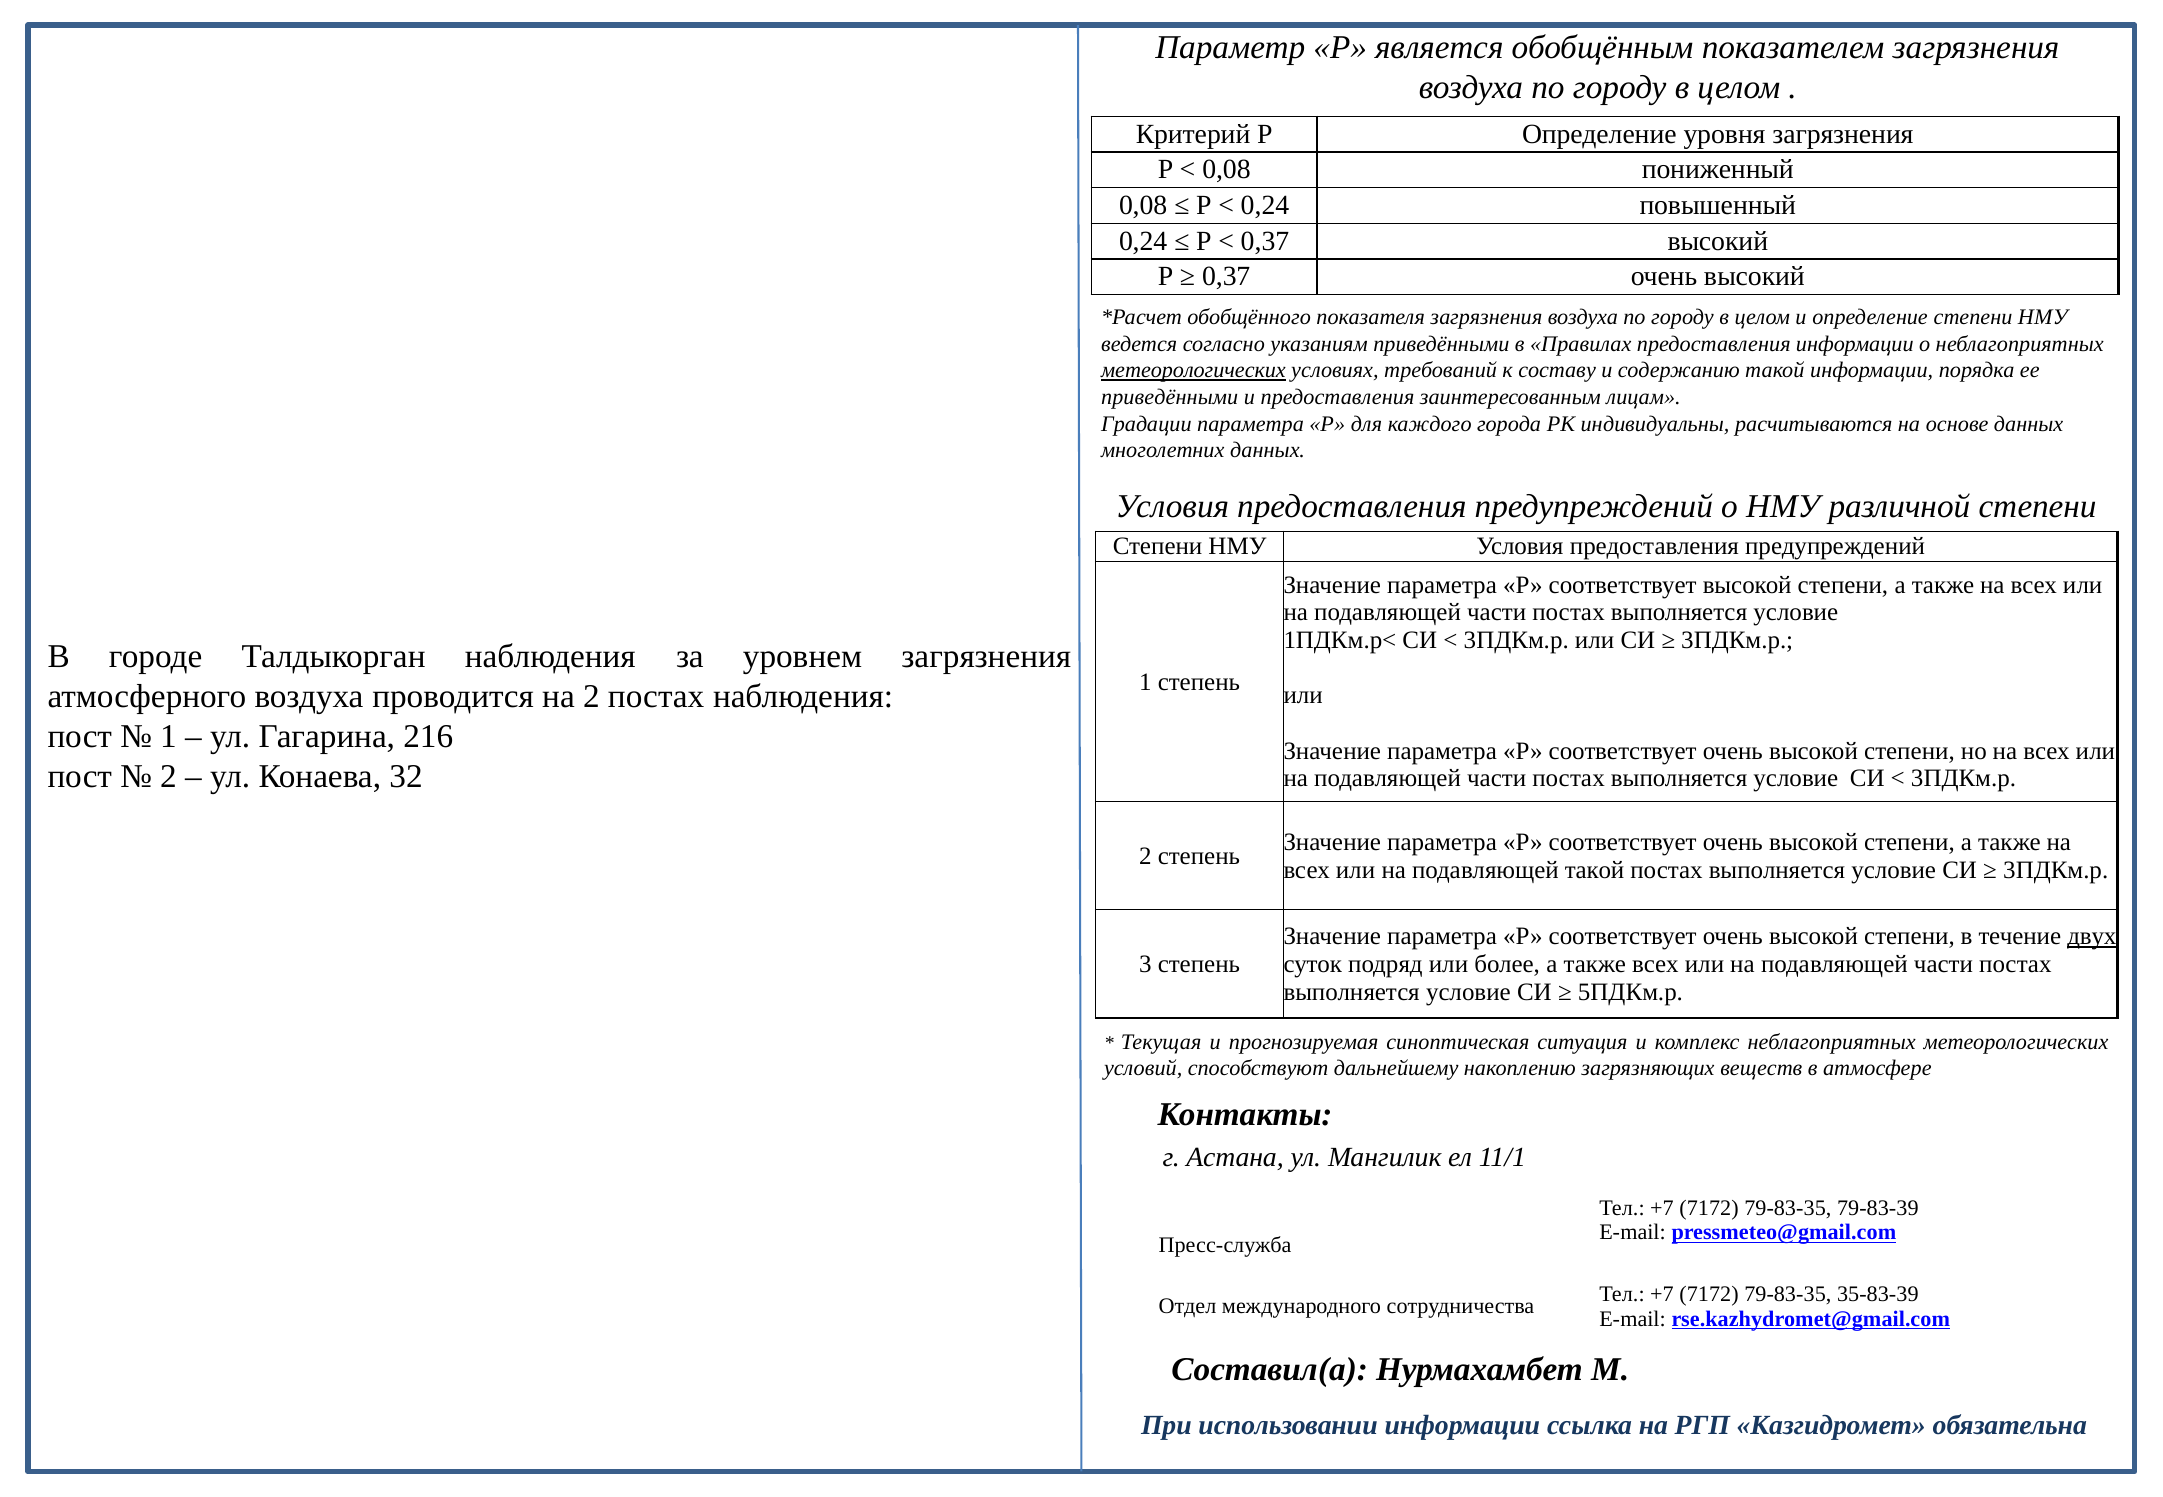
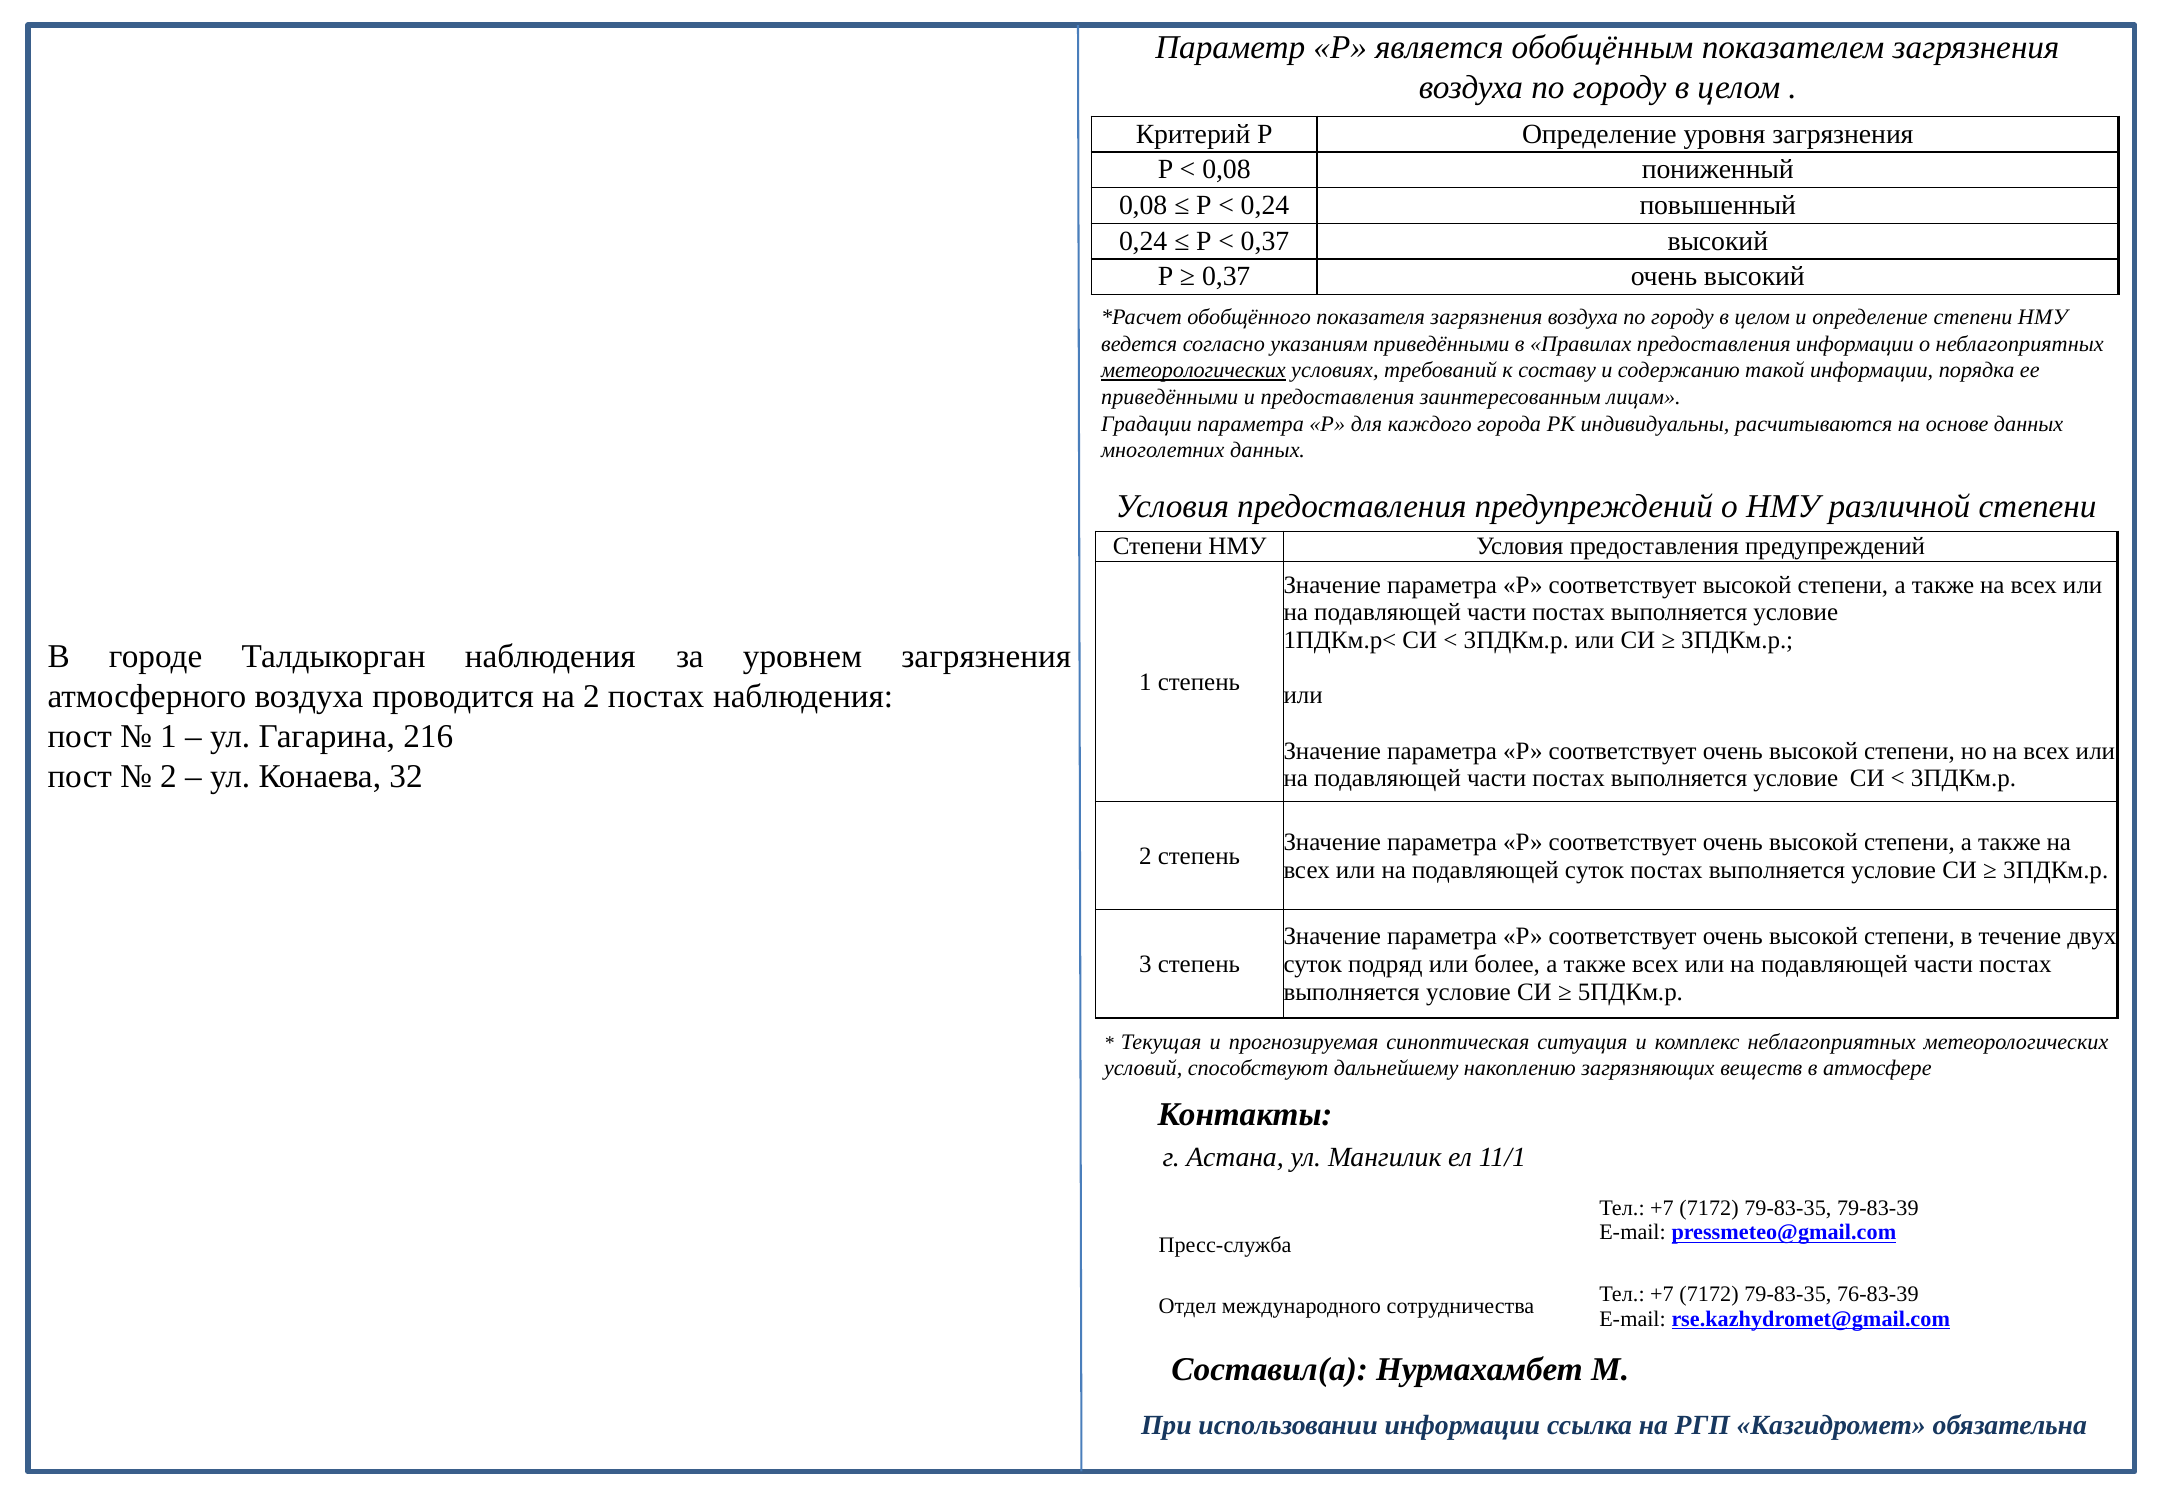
подавляющей такой: такой -> суток
двух underline: present -> none
35-83-39: 35-83-39 -> 76-83-39
